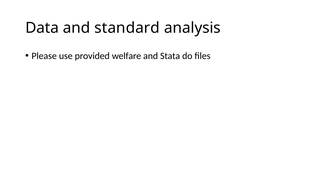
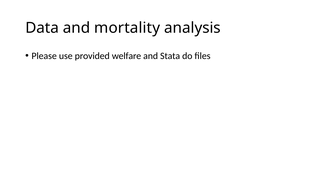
standard: standard -> mortality
